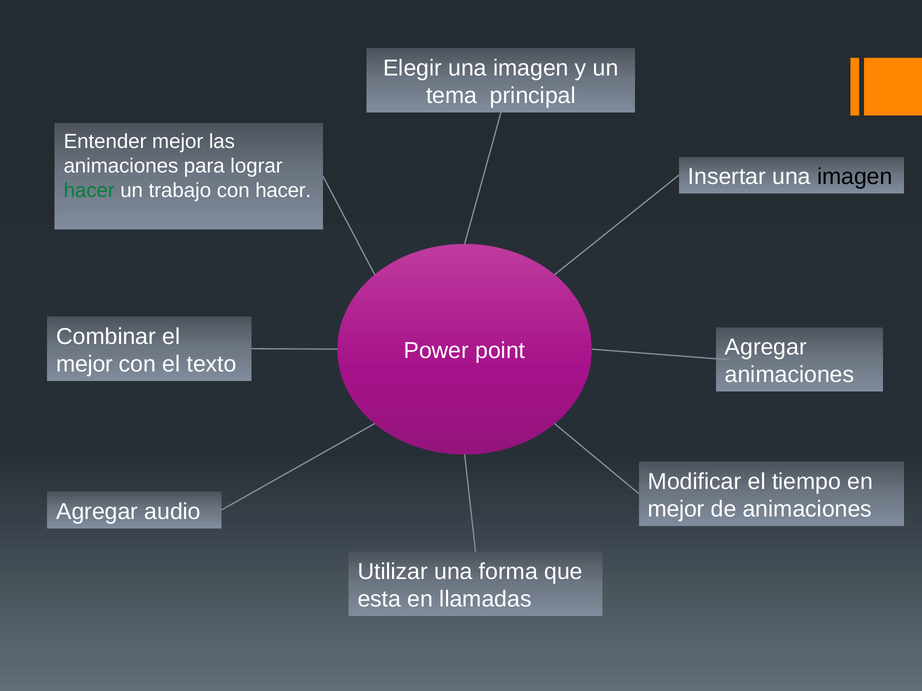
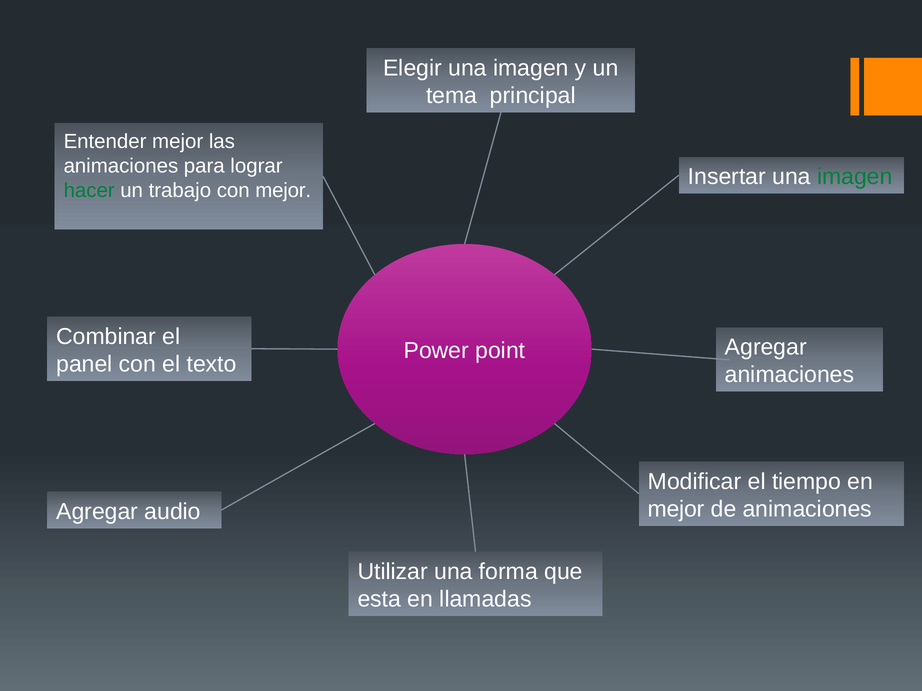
imagen at (855, 177) colour: black -> green
con hacer: hacer -> mejor
mejor at (84, 364): mejor -> panel
